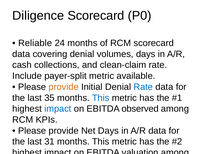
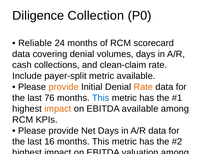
Diligence Scorecard: Scorecard -> Collection
Rate at (143, 87) colour: blue -> orange
35: 35 -> 76
impact at (58, 109) colour: blue -> orange
EBITDA observed: observed -> available
31: 31 -> 16
